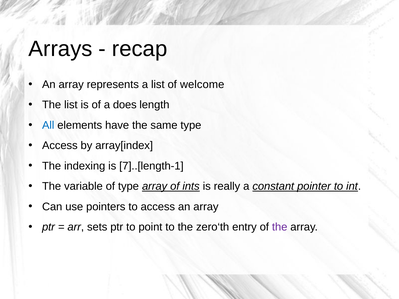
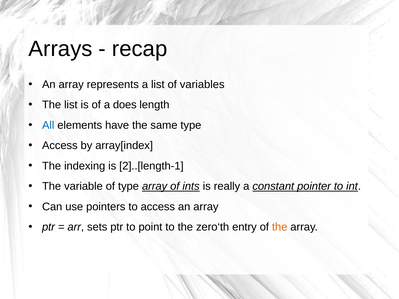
welcome: welcome -> variables
7]..[length-1: 7]..[length-1 -> 2]..[length-1
the at (280, 227) colour: purple -> orange
